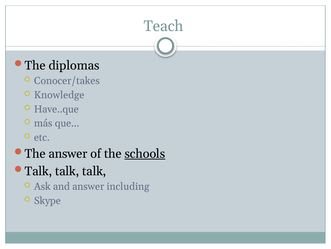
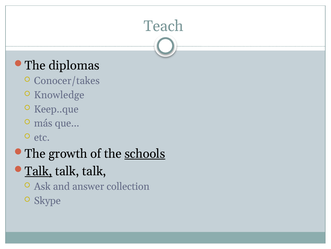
Have..que: Have..que -> Keep..que
The answer: answer -> growth
Talk at (38, 171) underline: none -> present
including: including -> collection
